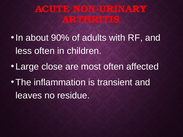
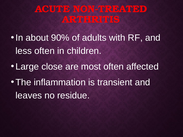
NON-URINARY: NON-URINARY -> NON-TREATED
